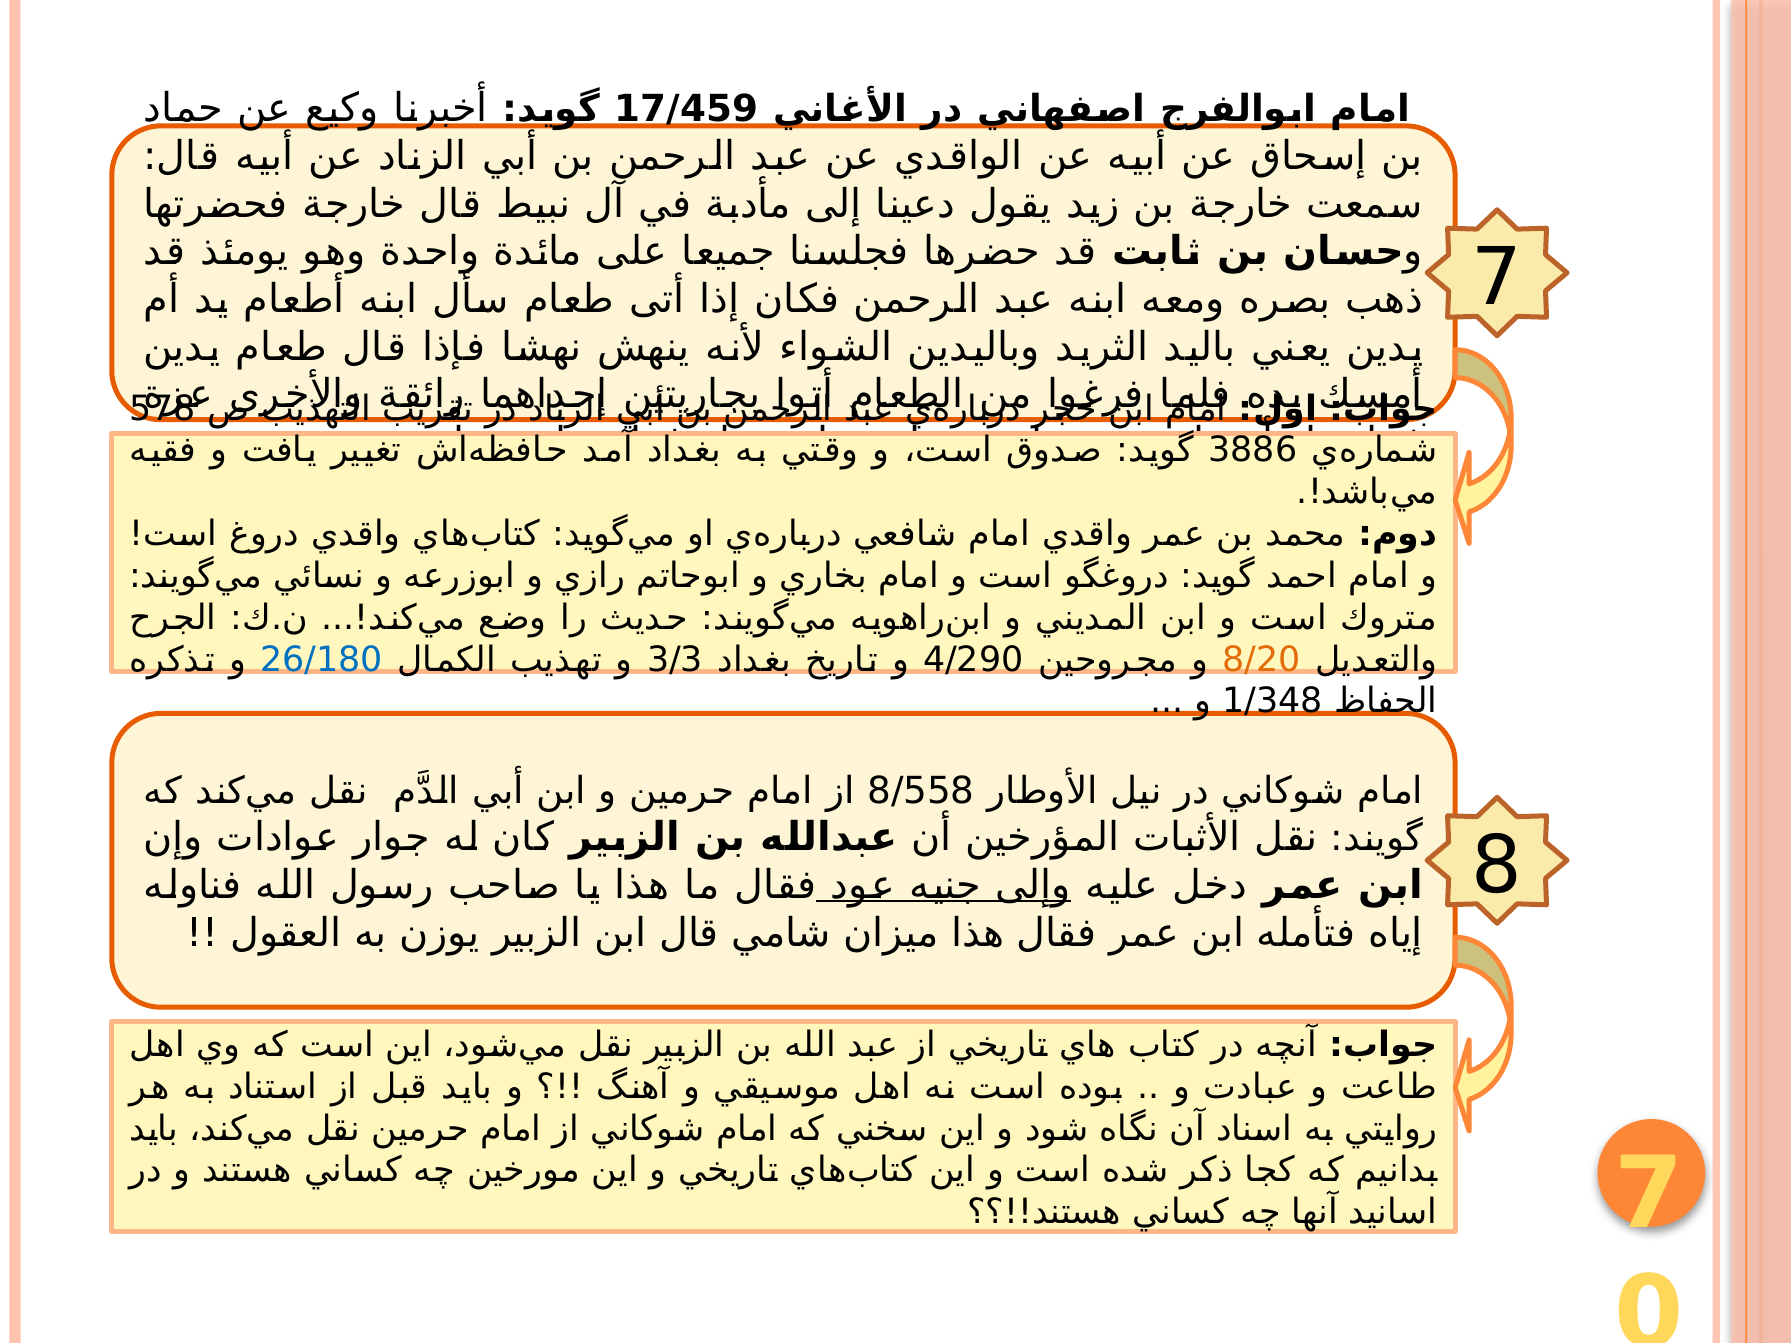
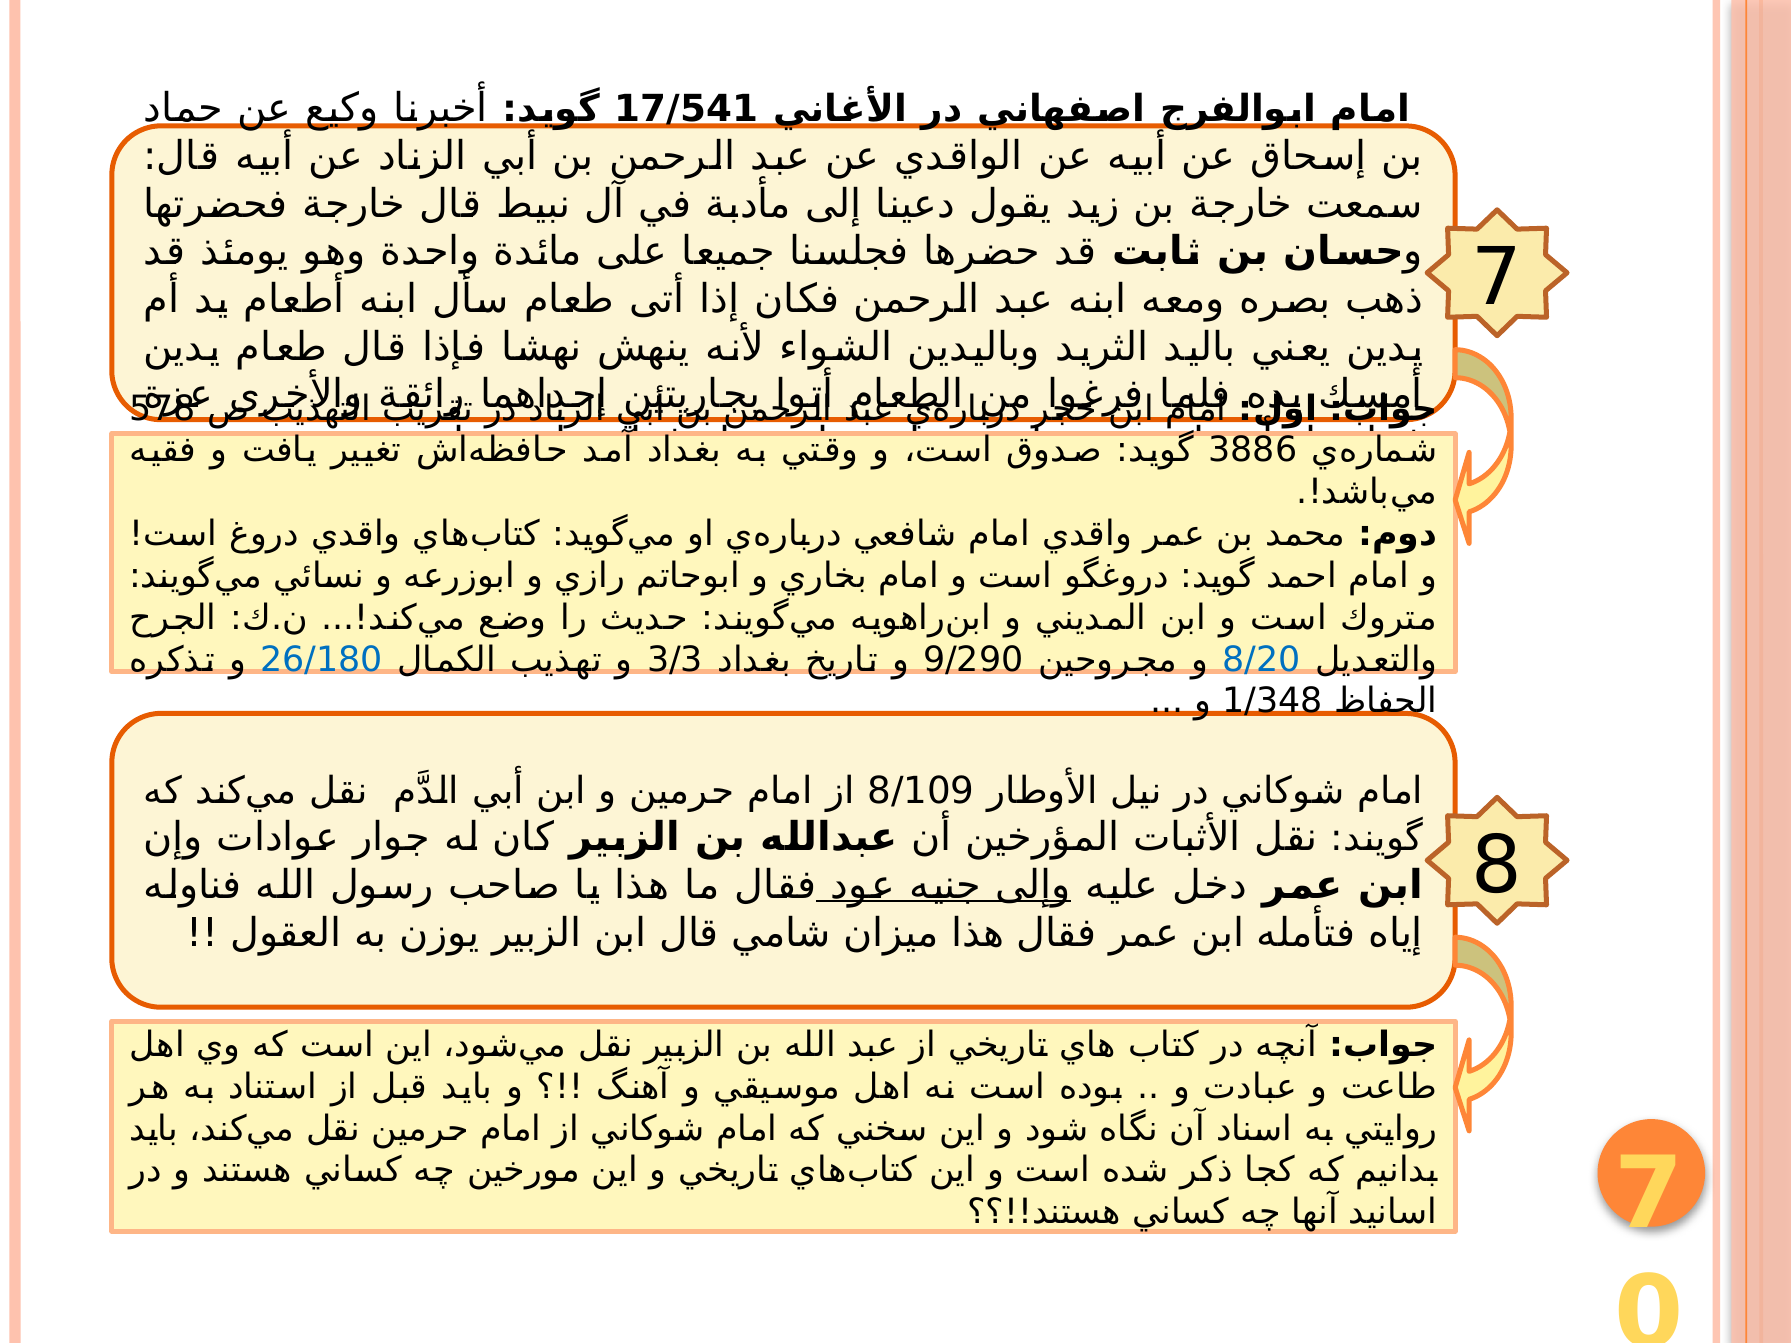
17/459: 17/459 -> 17/541
4/290: 4/290 -> 9/290
8/20 colour: orange -> blue
8/558: 8/558 -> 8/109
